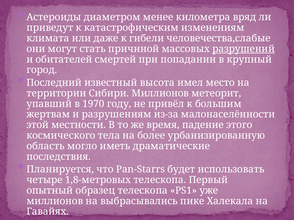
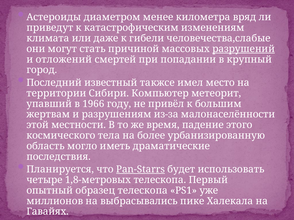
обитателей: обитателей -> отложений
высота: высота -> такжсе
Сибири Миллионов: Миллионов -> Компьютер
1970: 1970 -> 1966
Pan-Starrs underline: none -> present
